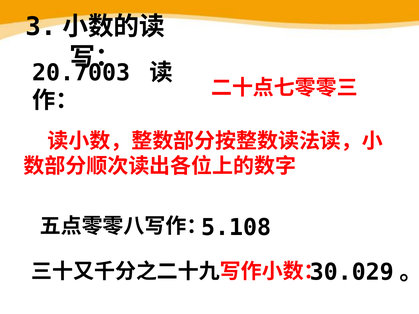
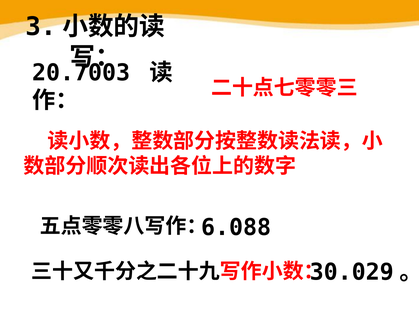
5.108: 5.108 -> 6.088
